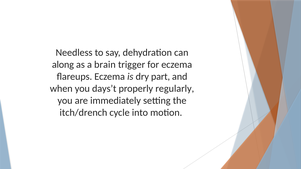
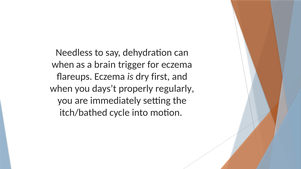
along at (63, 65): along -> when
part: part -> first
itch/drench: itch/drench -> itch/bathed
